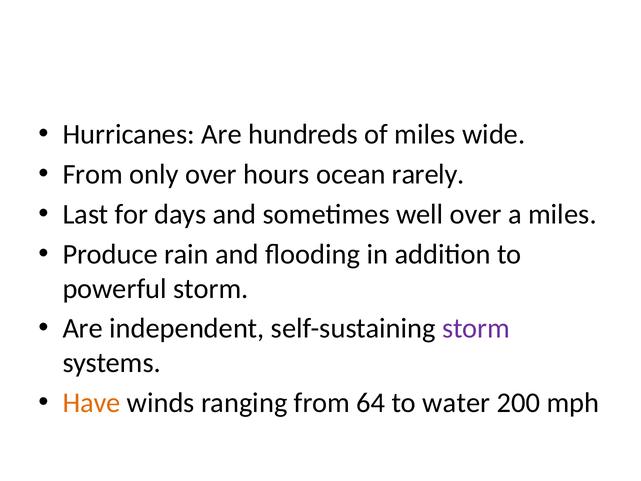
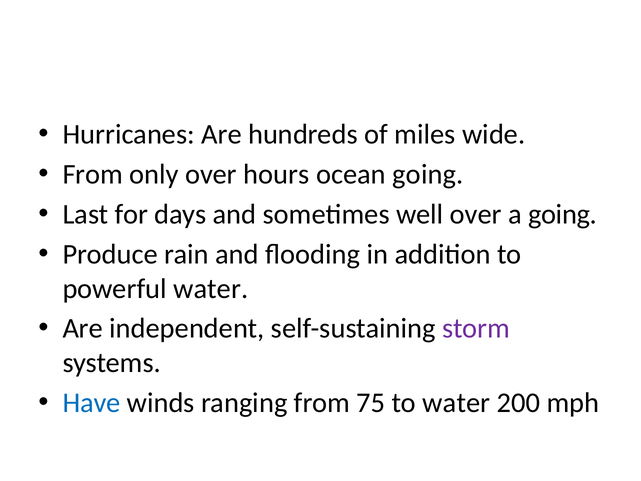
ocean rarely: rarely -> going
a miles: miles -> going
powerful storm: storm -> water
Have colour: orange -> blue
64: 64 -> 75
